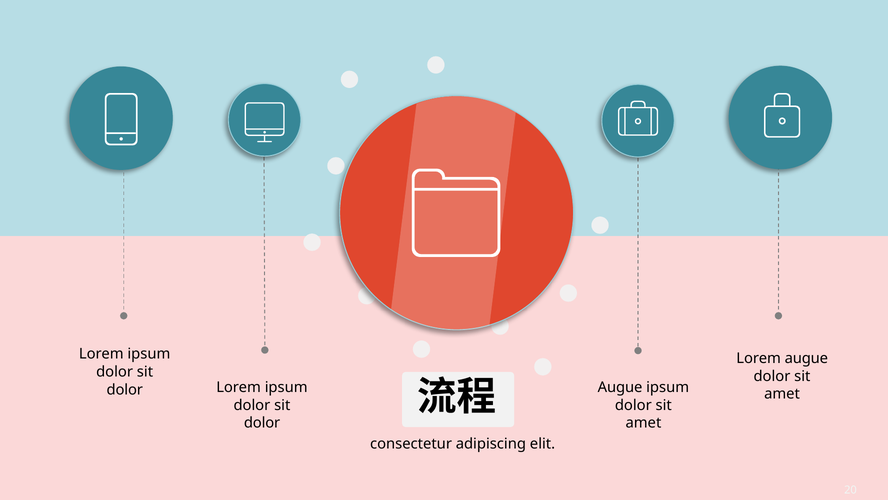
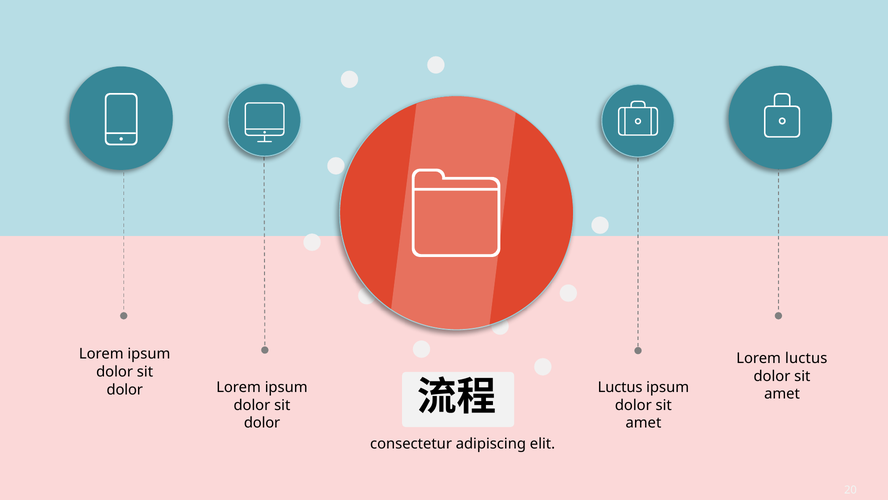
Lorem augue: augue -> luctus
Augue at (620, 387): Augue -> Luctus
